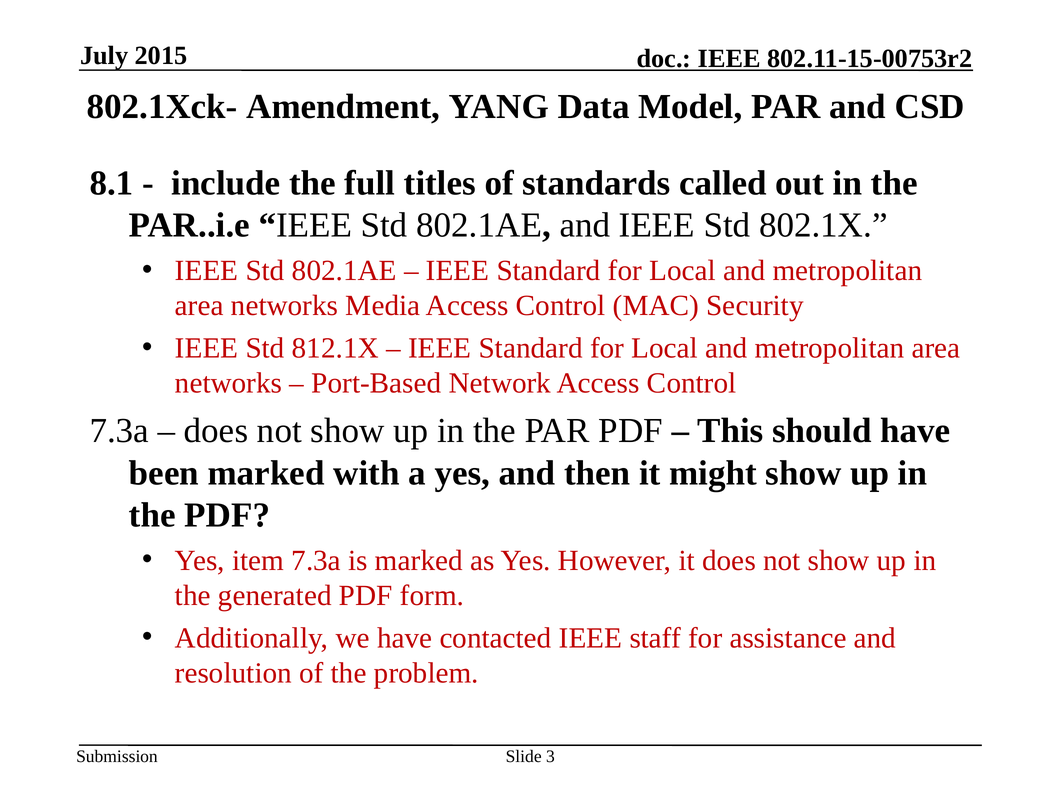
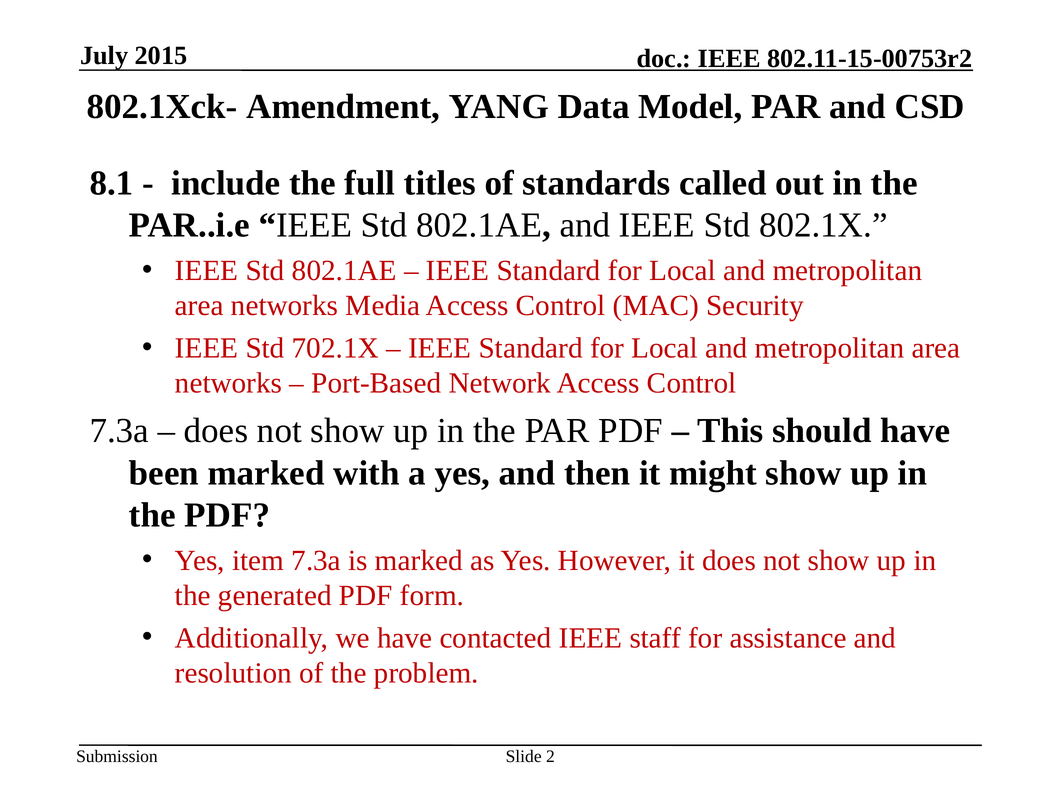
812.1X: 812.1X -> 702.1X
3: 3 -> 2
